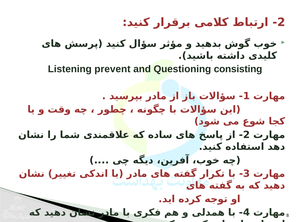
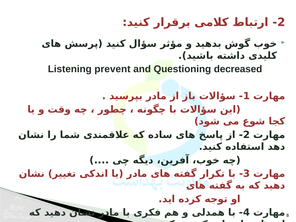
consisting: consisting -> decreased
